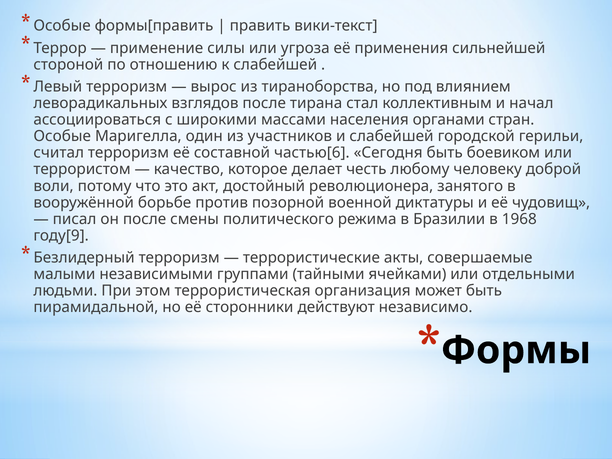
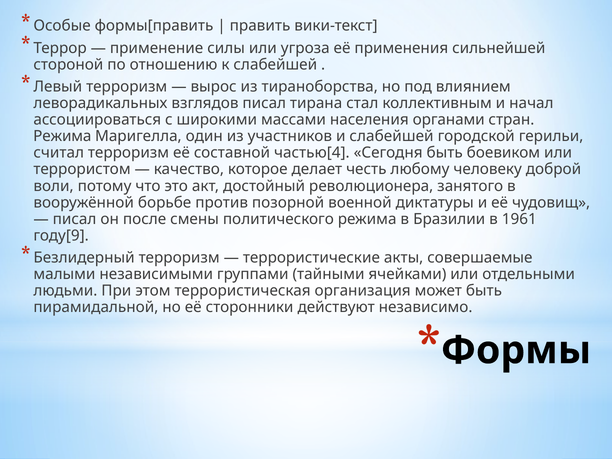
взглядов после: после -> писал
Особые at (62, 136): Особые -> Режима
частью[6: частью[6 -> частью[4
1968: 1968 -> 1961
